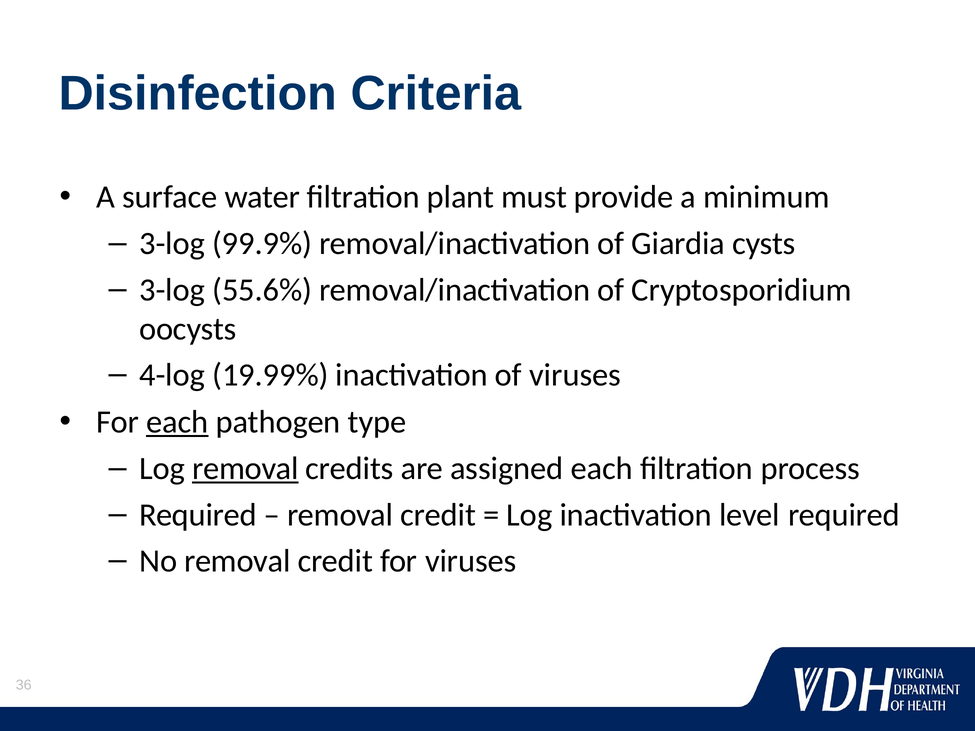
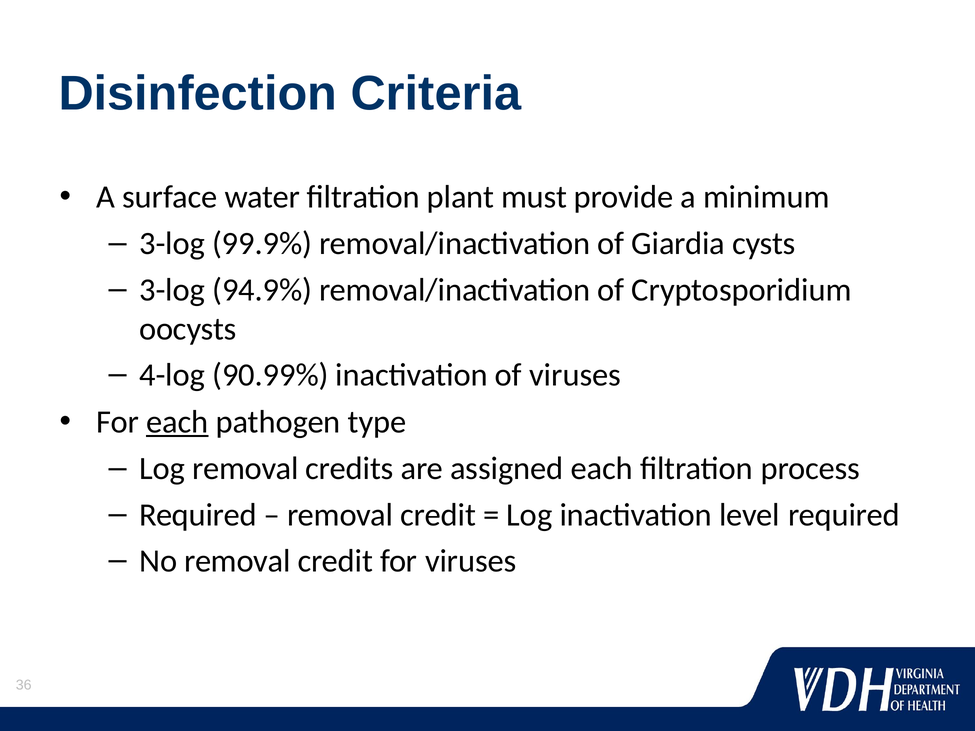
55.6%: 55.6% -> 94.9%
19.99%: 19.99% -> 90.99%
removal at (245, 469) underline: present -> none
